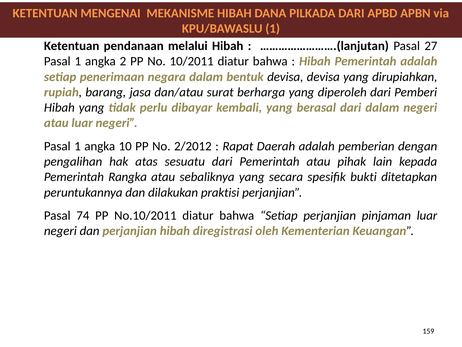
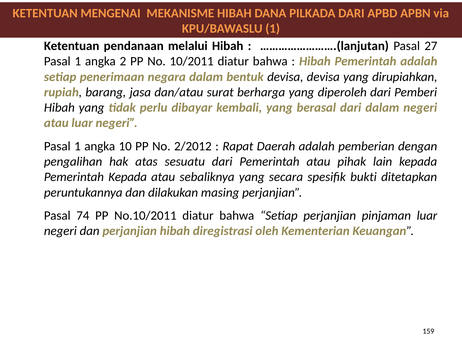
Pemerintah Rangka: Rangka -> Kepada
praktisi: praktisi -> masing
